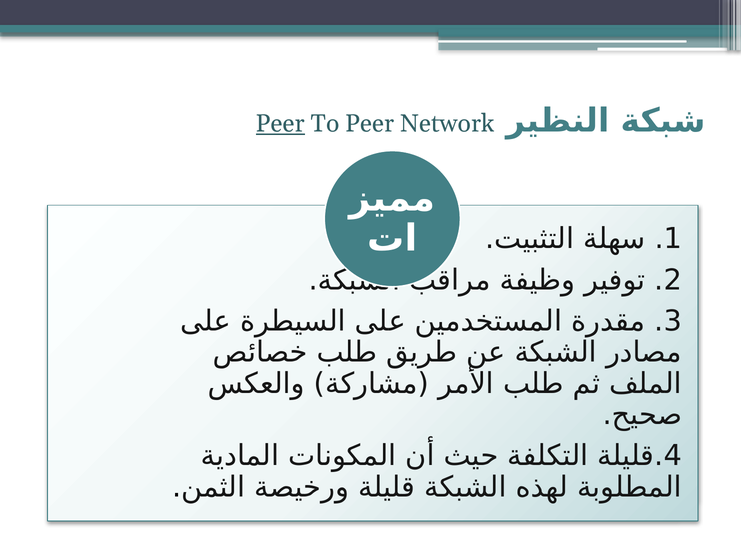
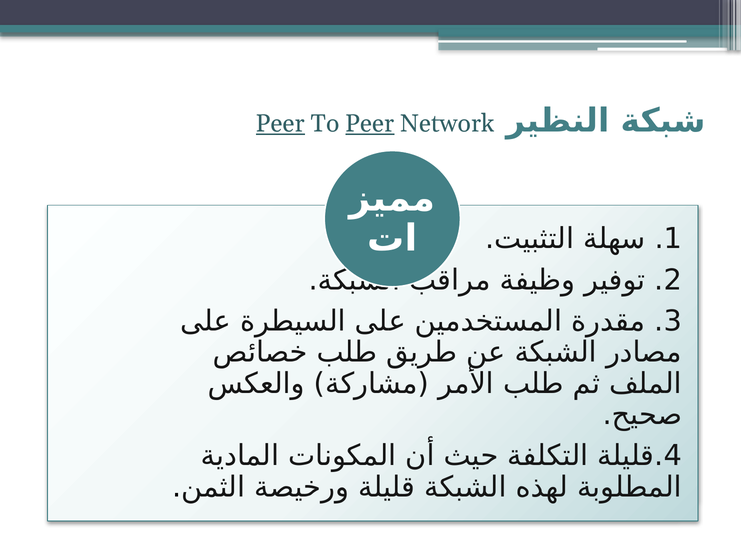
Peer at (370, 124) underline: none -> present
